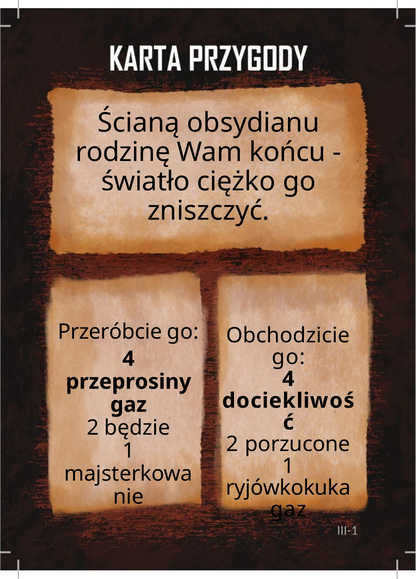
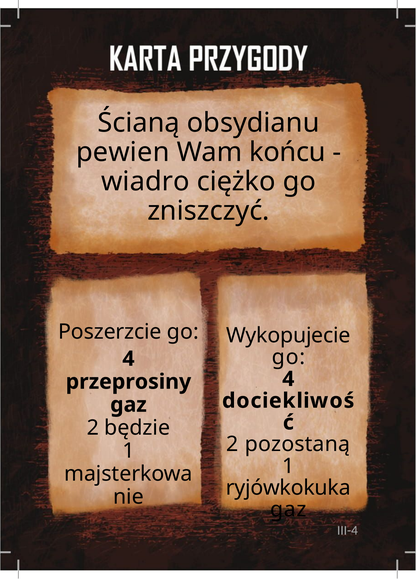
rodzinę: rodzinę -> pewien
światło: światło -> wiadro
Przeróbcie: Przeróbcie -> Poszerzcie
Obchodzicie: Obchodzicie -> Wykopujecie
porzucone: porzucone -> pozostaną
III-1: III-1 -> III-4
